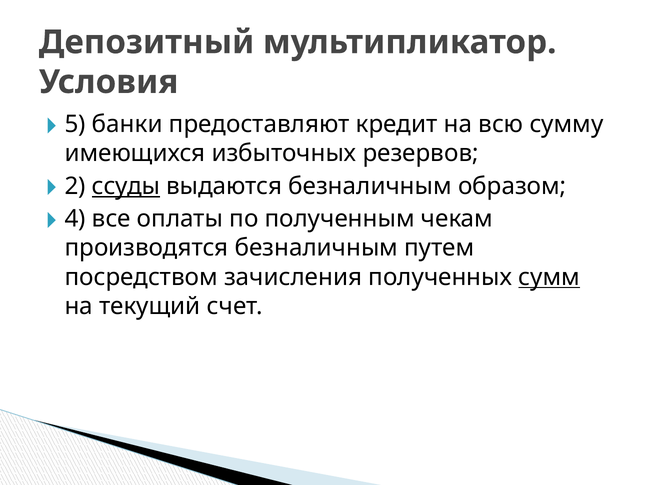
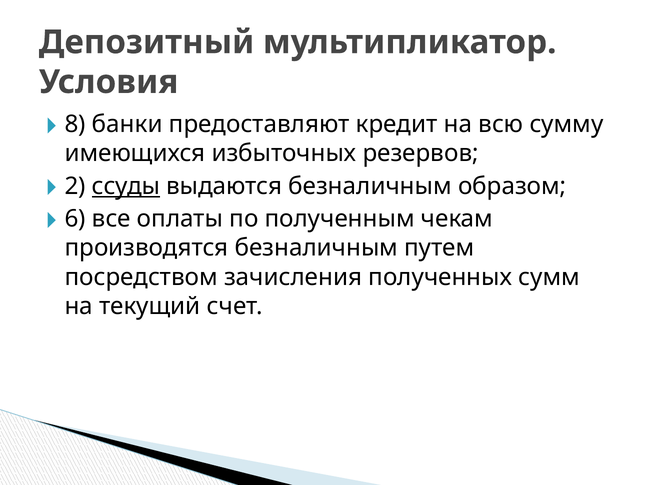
5: 5 -> 8
4: 4 -> 6
сумм underline: present -> none
